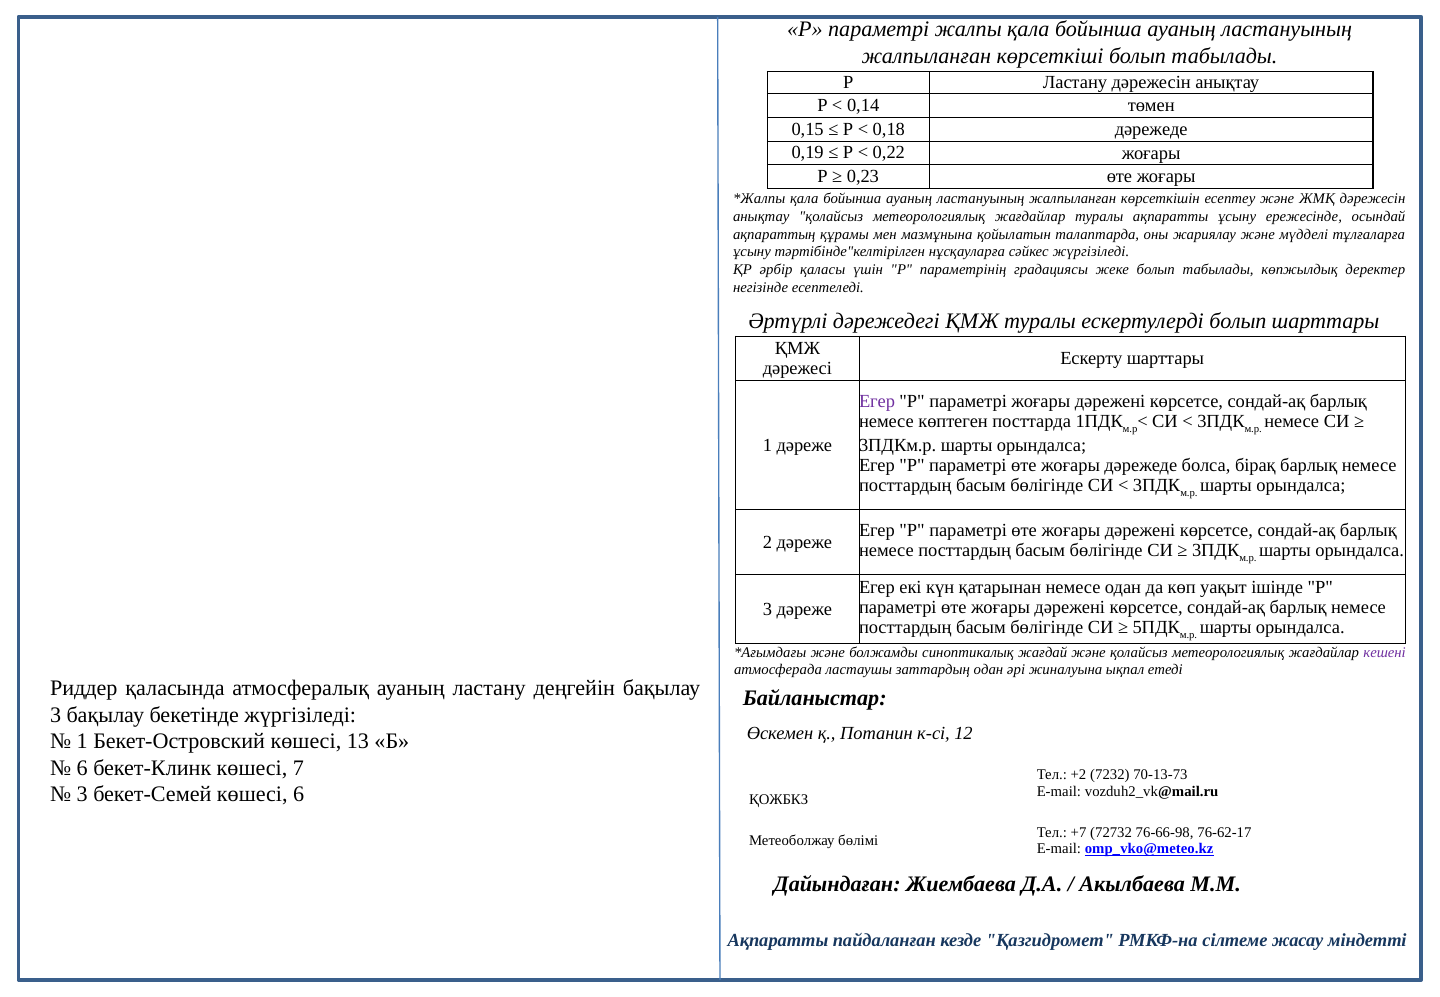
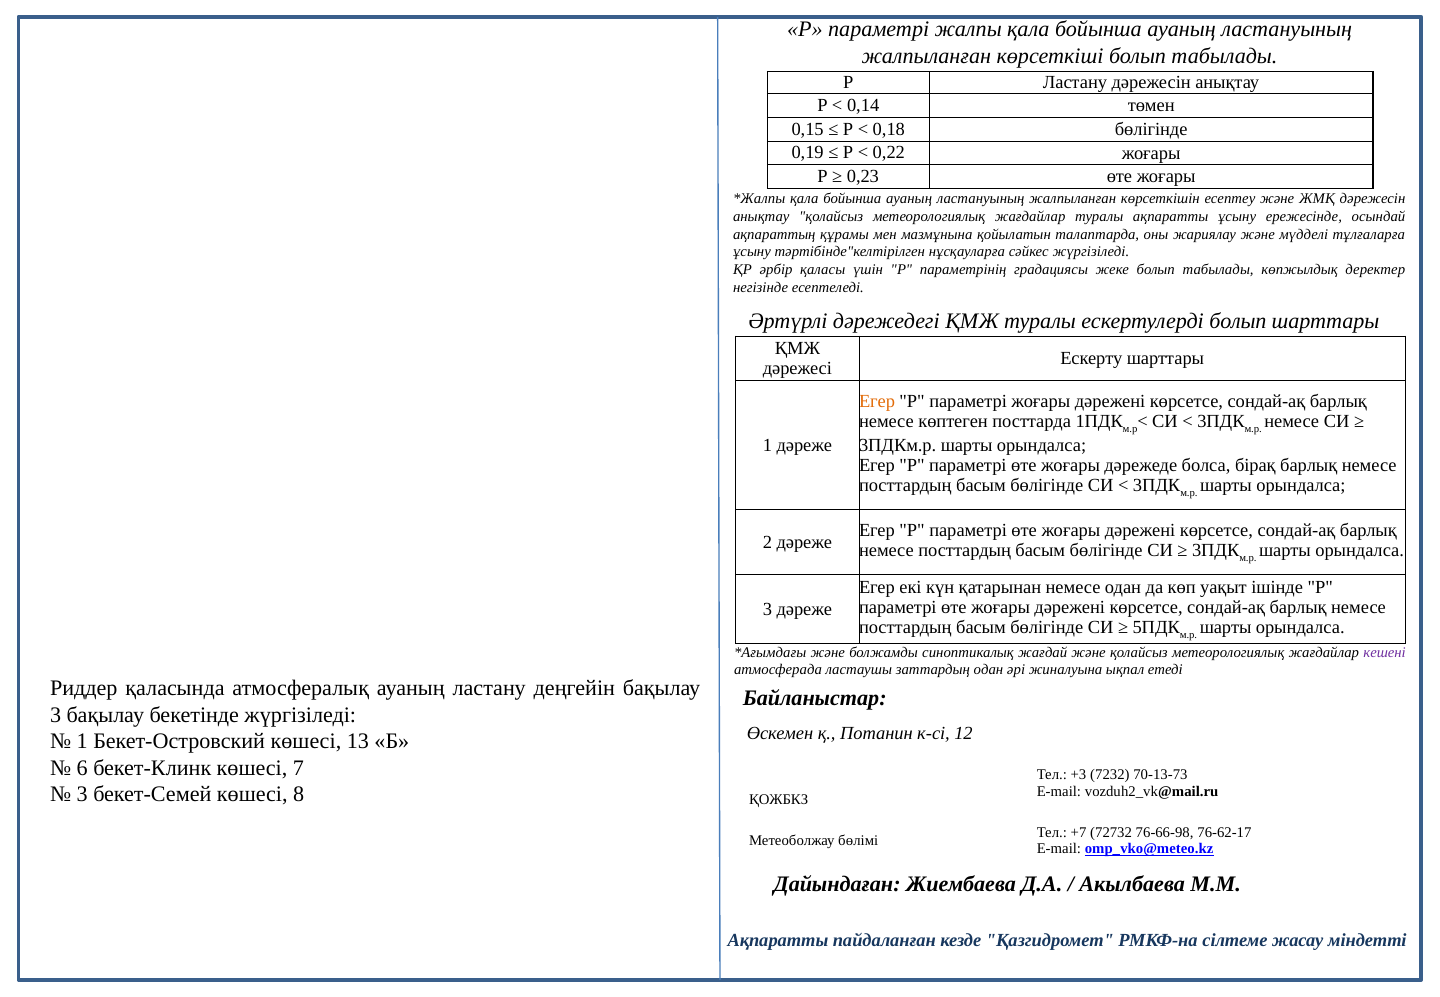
0,18 дәрежеде: дәрежеде -> бөлігінде
Егер at (877, 401) colour: purple -> orange
+2: +2 -> +3
көшесі 6: 6 -> 8
